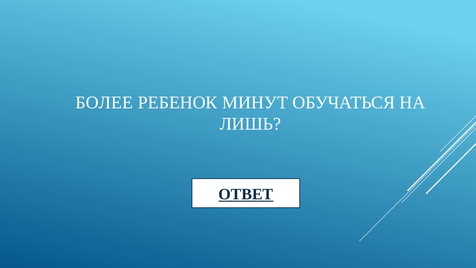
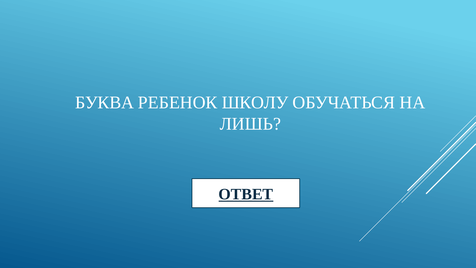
БОЛЕЕ: БОЛЕЕ -> БУКВА
МИНУТ: МИНУТ -> ШКОЛУ
